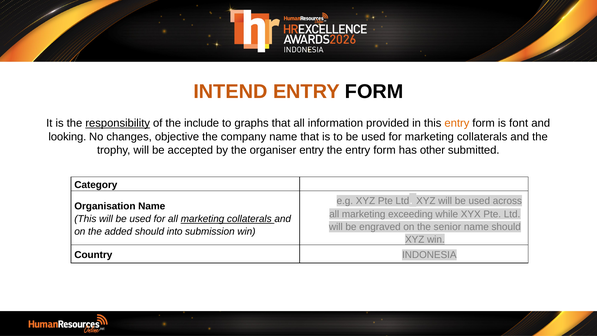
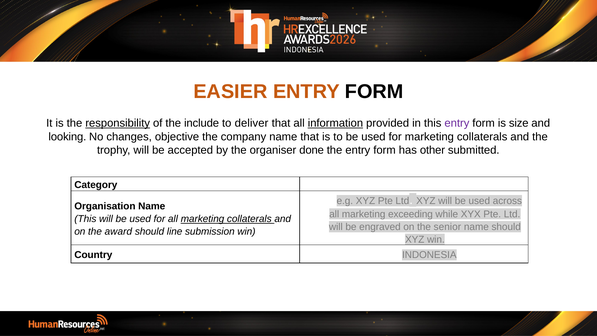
INTEND: INTEND -> EASIER
graphs: graphs -> deliver
information underline: none -> present
entry at (457, 123) colour: orange -> purple
font: font -> size
organiser entry: entry -> done
added: added -> award
into: into -> line
